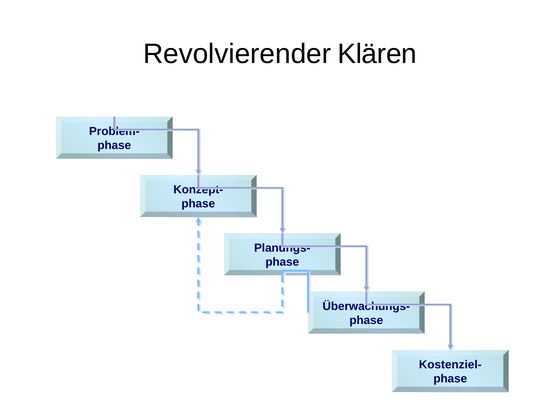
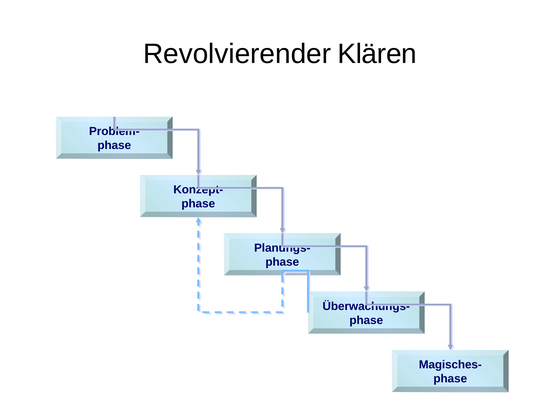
Kostenziel-: Kostenziel- -> Magisches-
